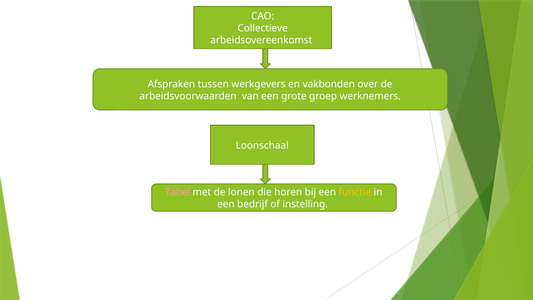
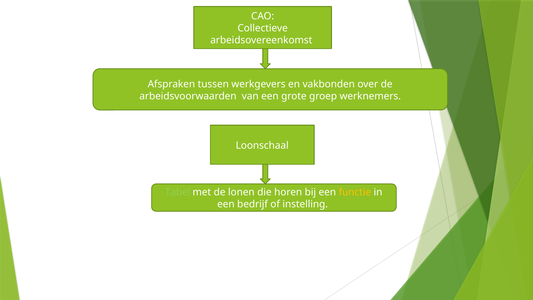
Tabel colour: pink -> light green
